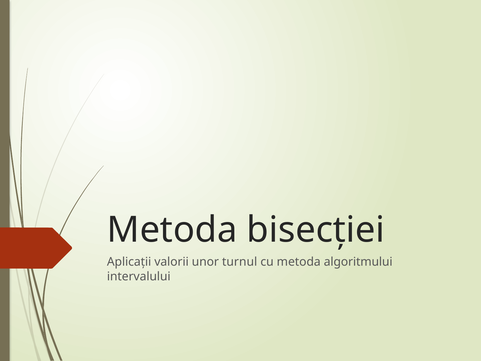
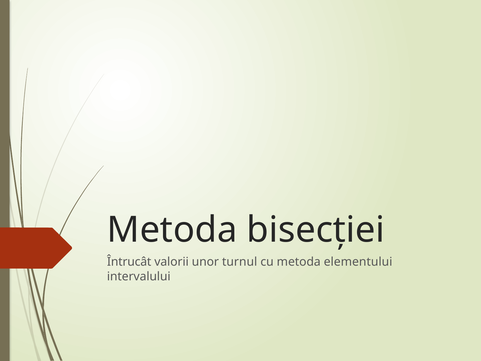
Aplicaţii: Aplicaţii -> Întrucât
algoritmului: algoritmului -> elementului
